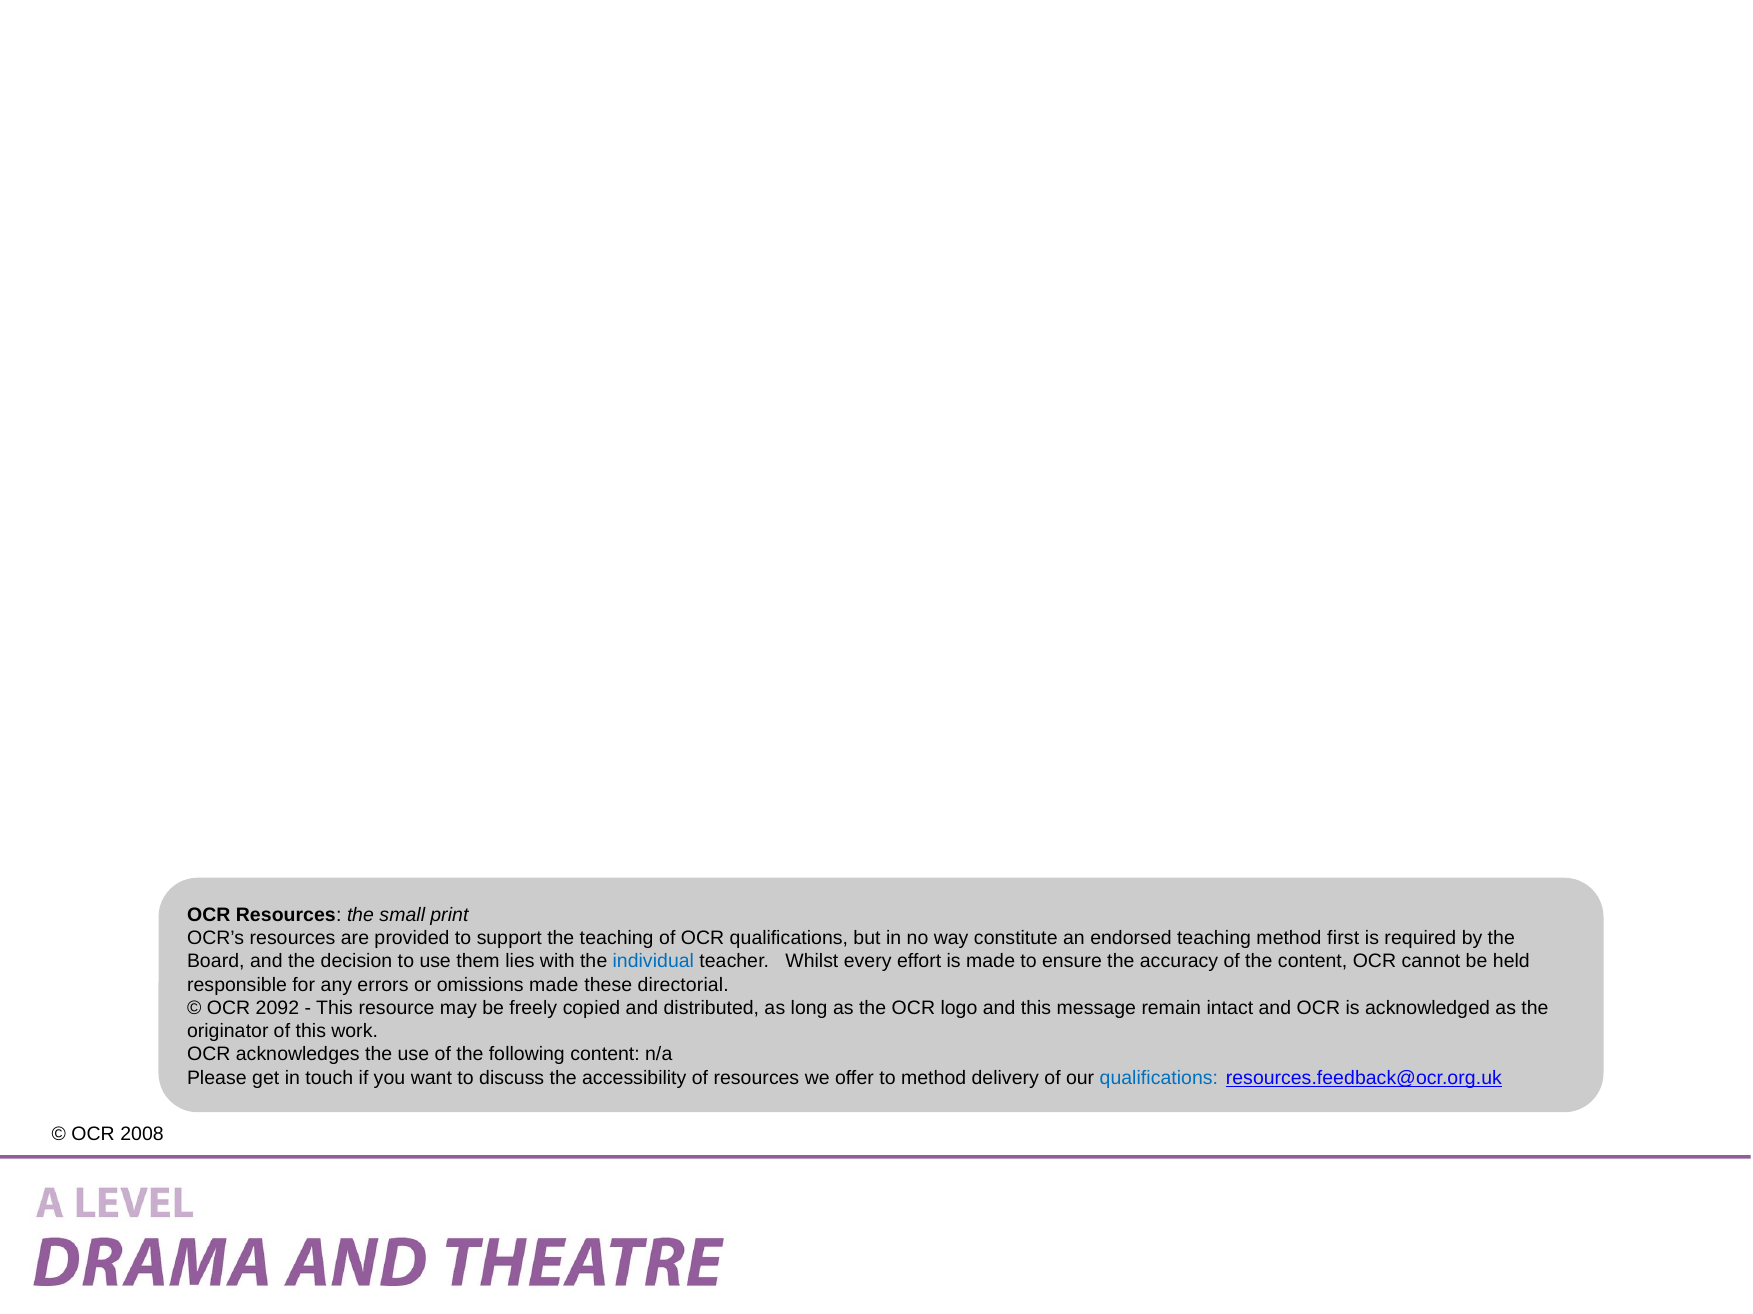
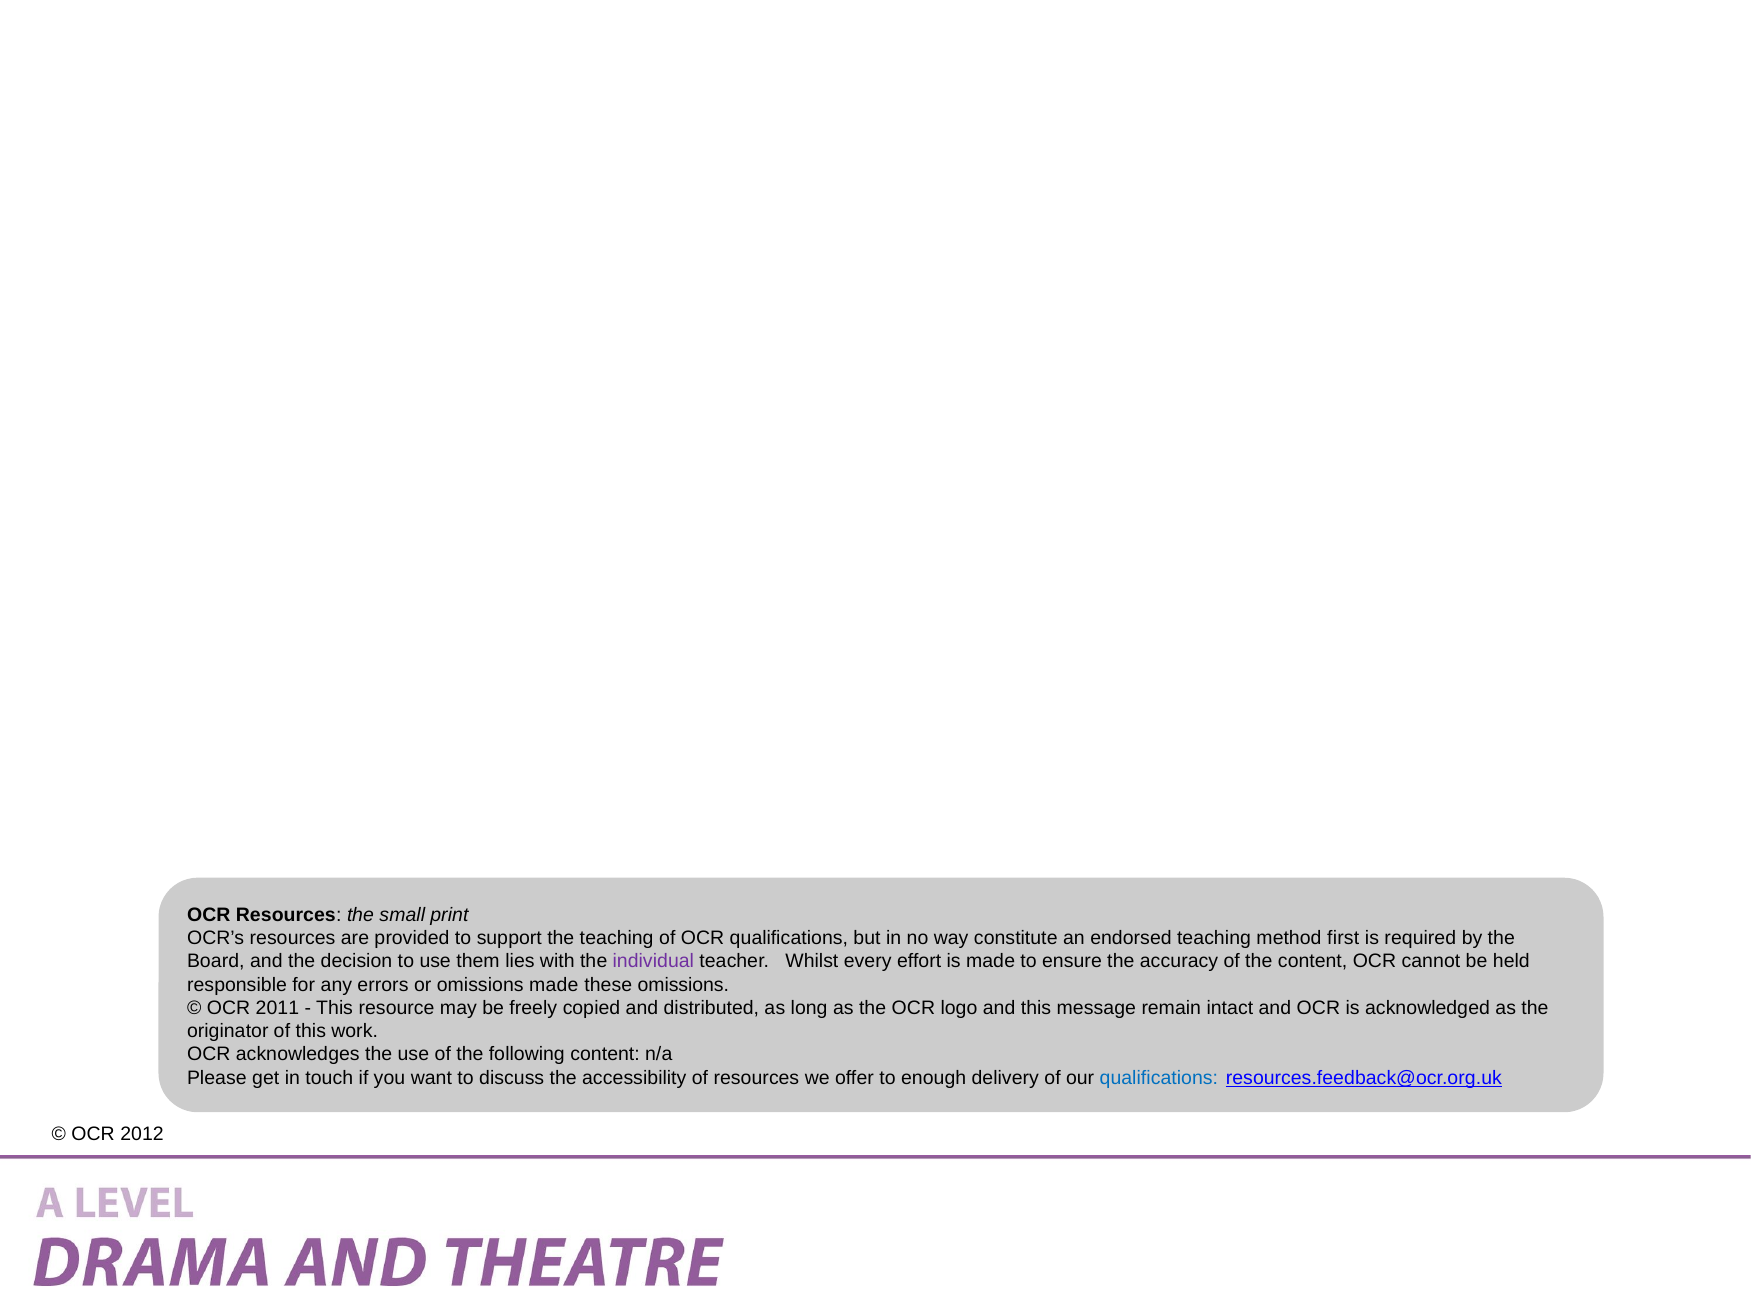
individual colour: blue -> purple
these directorial: directorial -> omissions
2092: 2092 -> 2011
to method: method -> enough
2008: 2008 -> 2012
